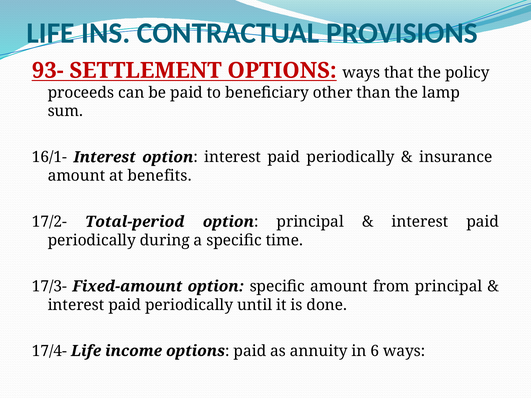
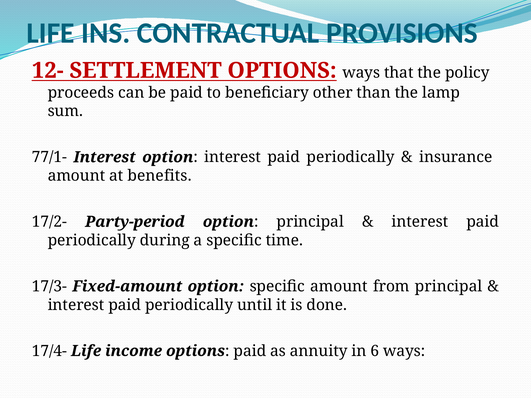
93-: 93- -> 12-
16/1-: 16/1- -> 77/1-
Total-period: Total-period -> Party-period
